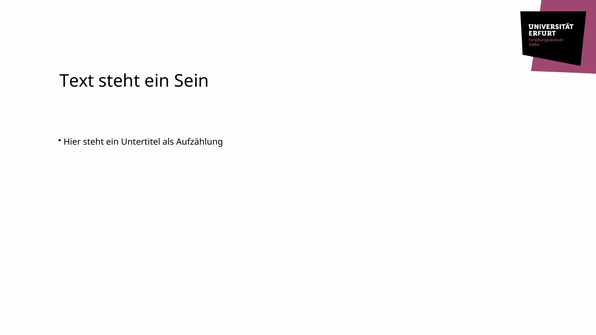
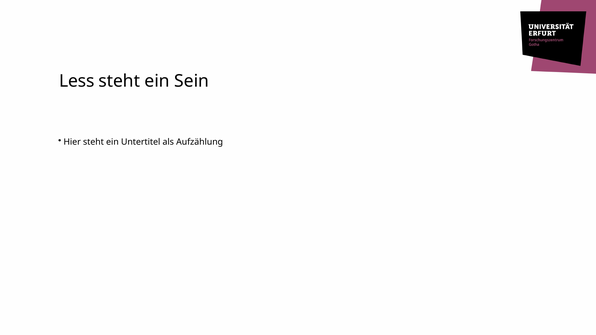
Text: Text -> Less
